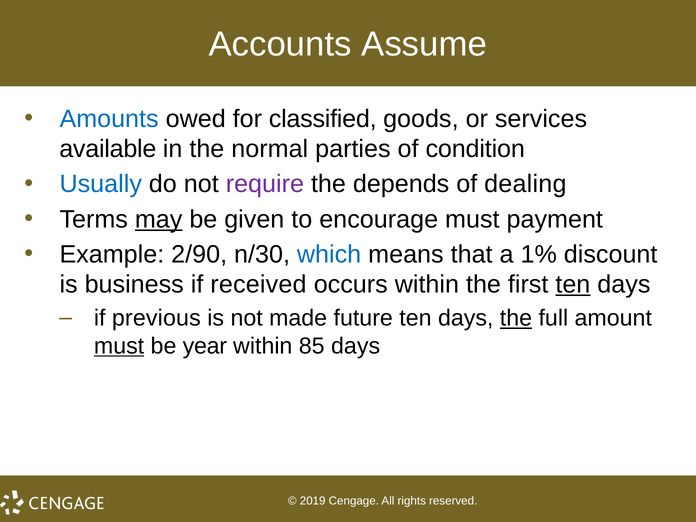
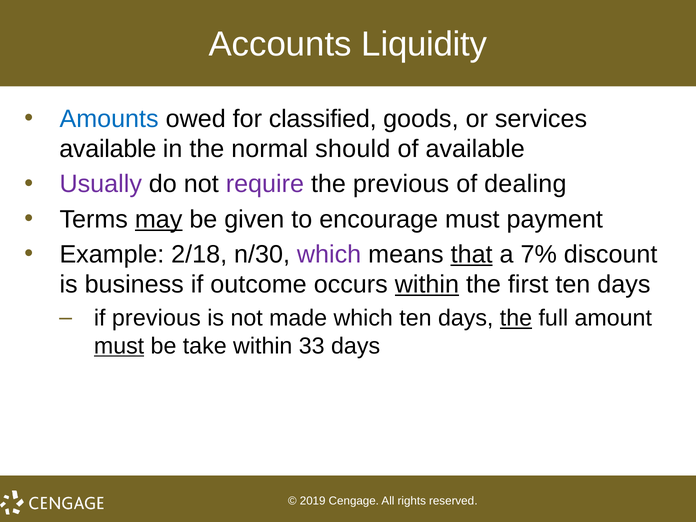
Assume: Assume -> Liquidity
parties: parties -> should
of condition: condition -> available
Usually colour: blue -> purple
the depends: depends -> previous
2/90: 2/90 -> 2/18
which at (329, 255) colour: blue -> purple
that underline: none -> present
1%: 1% -> 7%
received: received -> outcome
within at (427, 285) underline: none -> present
ten at (573, 285) underline: present -> none
made future: future -> which
year: year -> take
85: 85 -> 33
